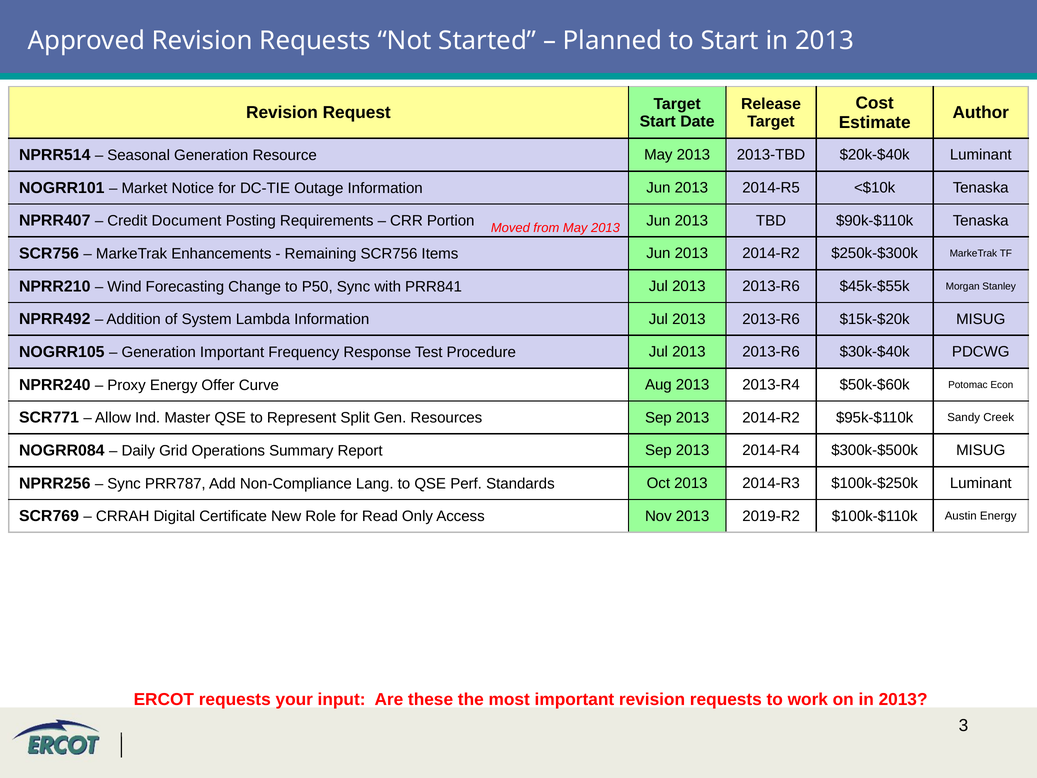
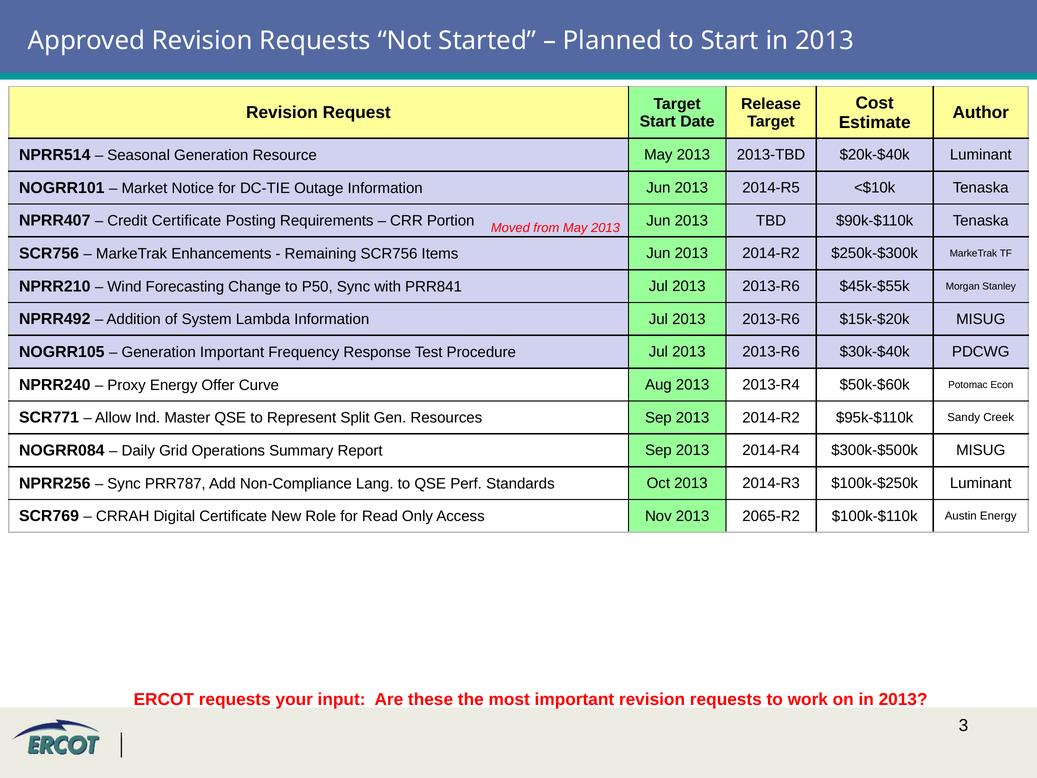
Credit Document: Document -> Certificate
2019-R2: 2019-R2 -> 2065-R2
